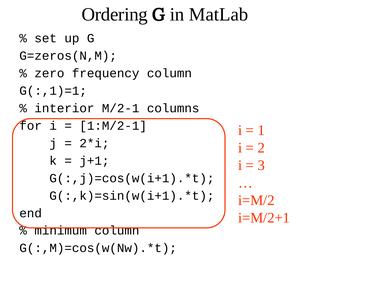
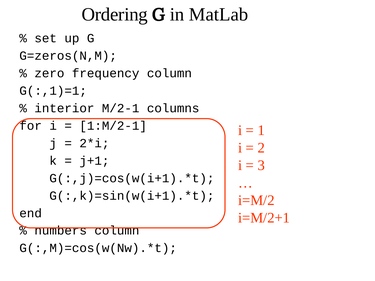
minimum: minimum -> numbers
